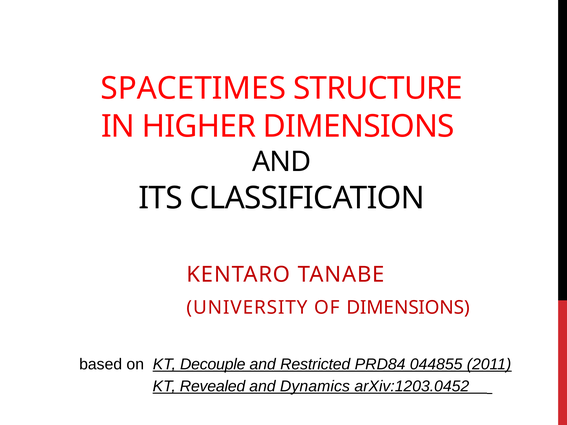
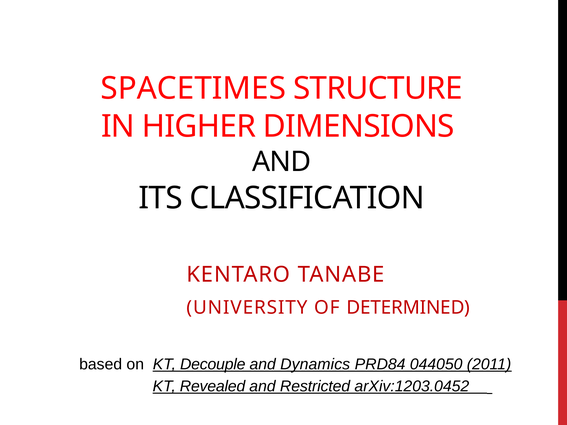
OF DIMENSIONS: DIMENSIONS -> DETERMINED
Restricted: Restricted -> Dynamics
044855: 044855 -> 044050
Dynamics: Dynamics -> Restricted
